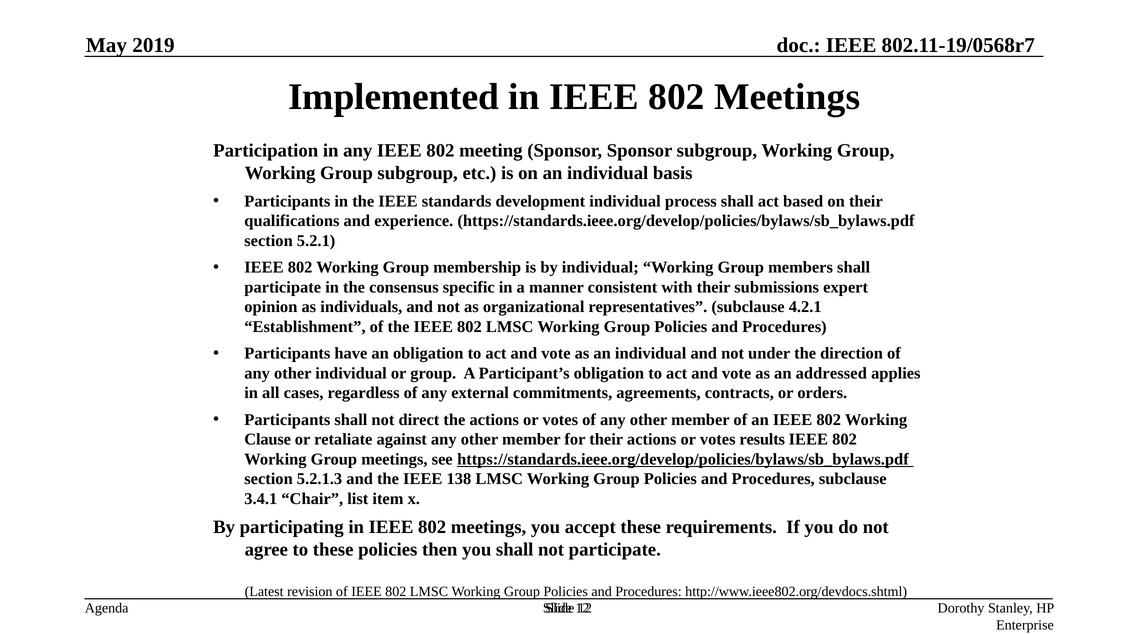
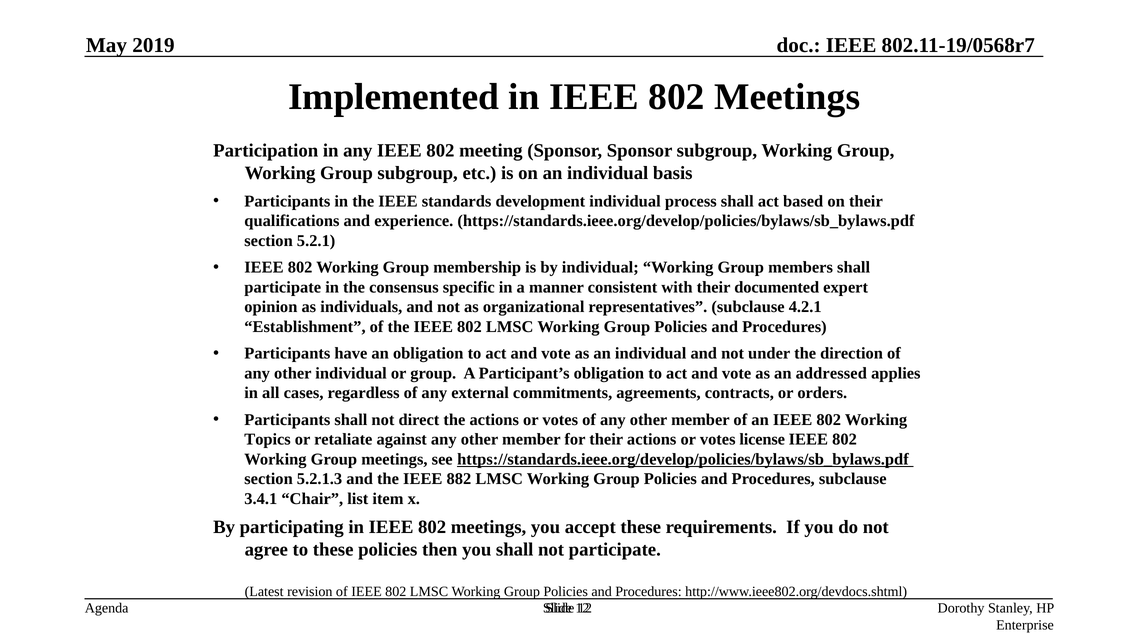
submissions: submissions -> documented
Clause: Clause -> Topics
results: results -> license
138: 138 -> 882
